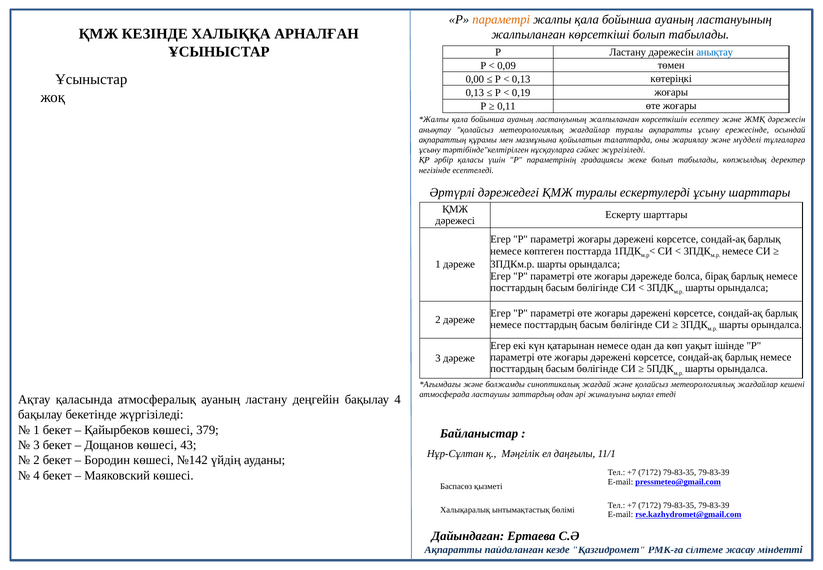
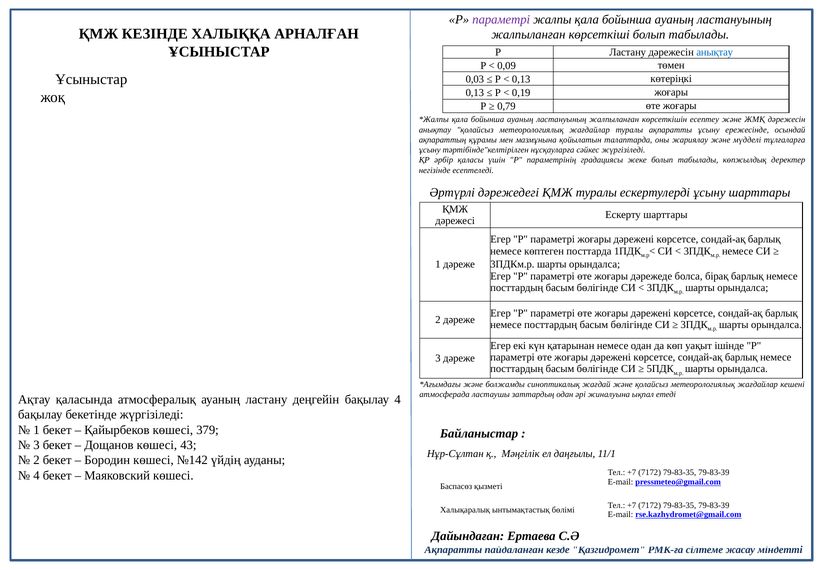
параметрі at (501, 19) colour: orange -> purple
0,00: 0,00 -> 0,03
0,11: 0,11 -> 0,79
